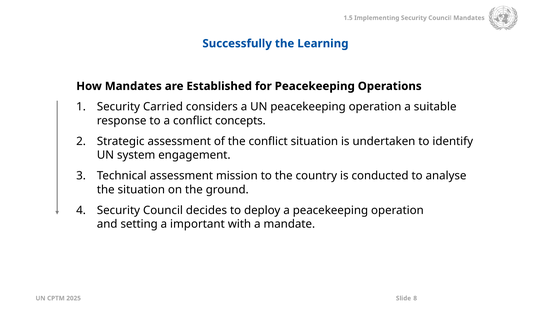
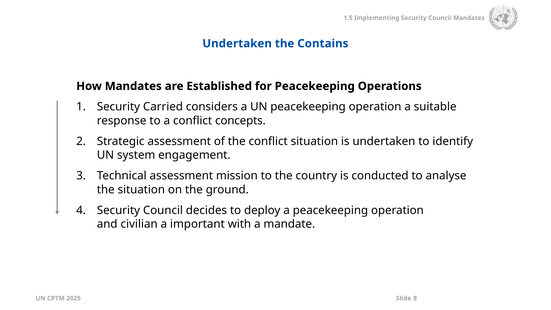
Successfully at (237, 44): Successfully -> Undertaken
Learning: Learning -> Contains
setting: setting -> civilian
